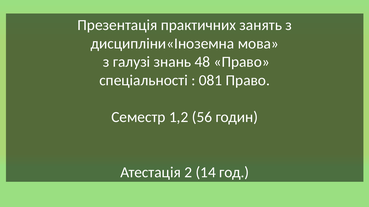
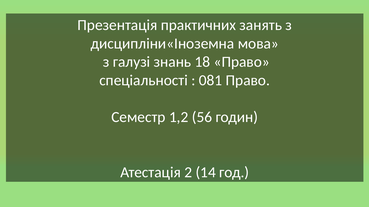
48: 48 -> 18
